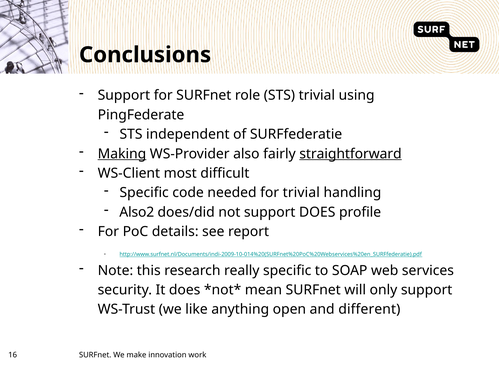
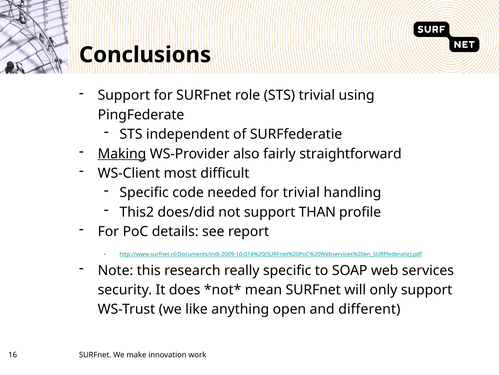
straightforward underline: present -> none
Also2: Also2 -> This2
support DOES: DOES -> THAN
